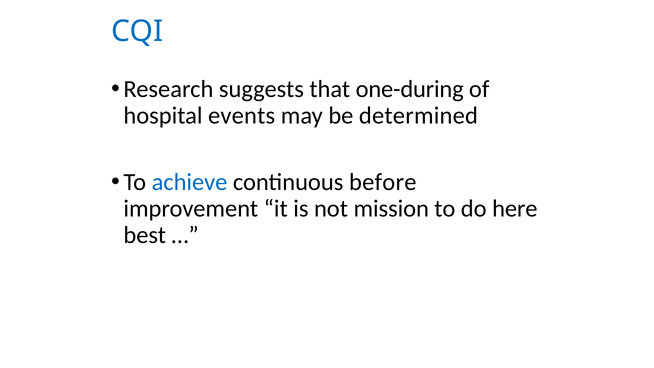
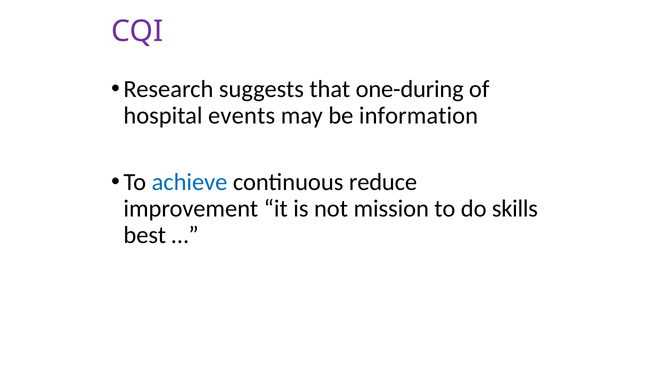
CQI colour: blue -> purple
determined: determined -> information
before: before -> reduce
here: here -> skills
